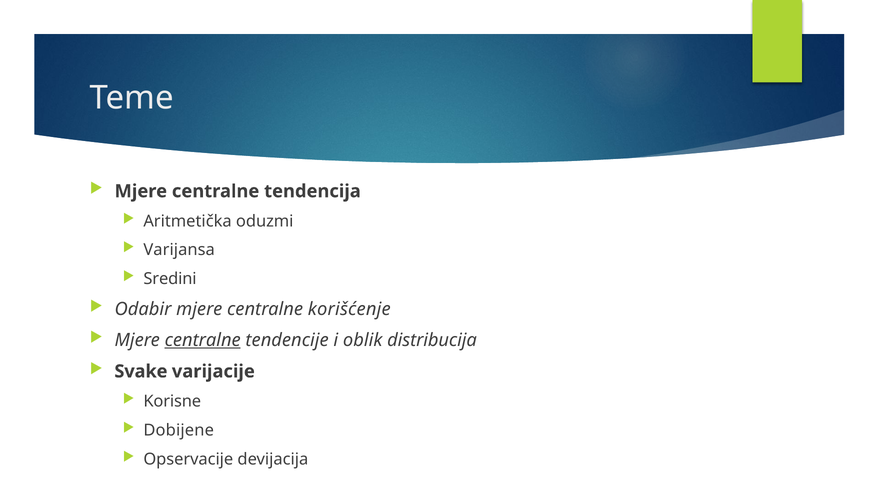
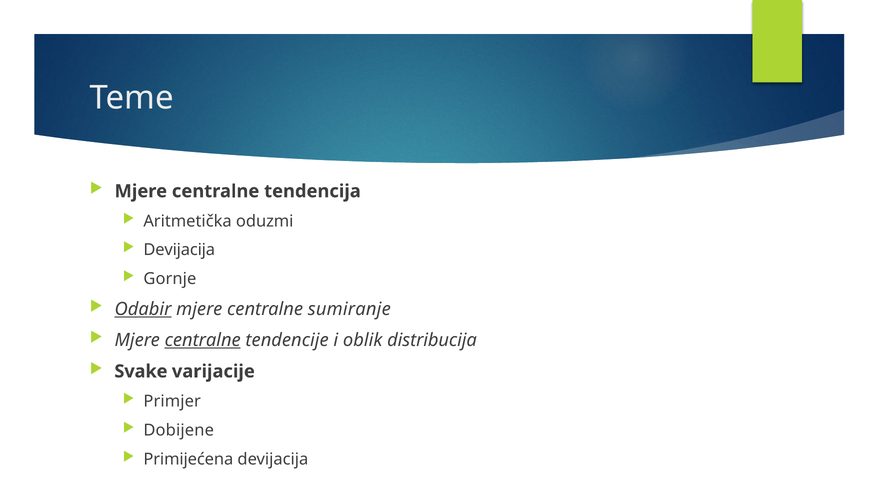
Varijansa at (179, 250): Varijansa -> Devijacija
Sredini: Sredini -> Gornje
Odabir underline: none -> present
korišćenje: korišćenje -> sumiranje
Korisne: Korisne -> Primjer
Opservacije: Opservacije -> Primijećena
